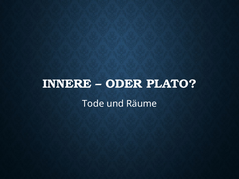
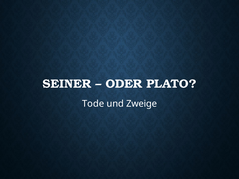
INNERE: INNERE -> SEINER
Räume: Räume -> Zweige
